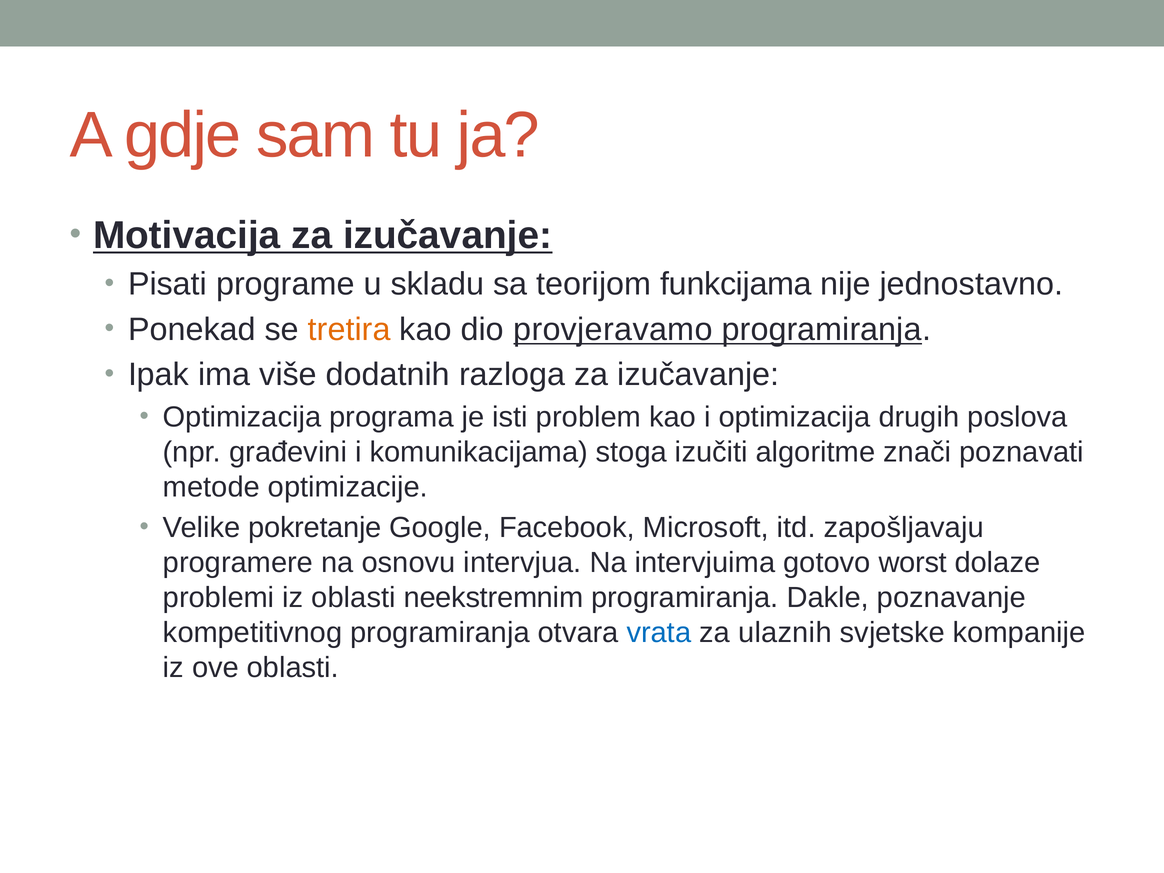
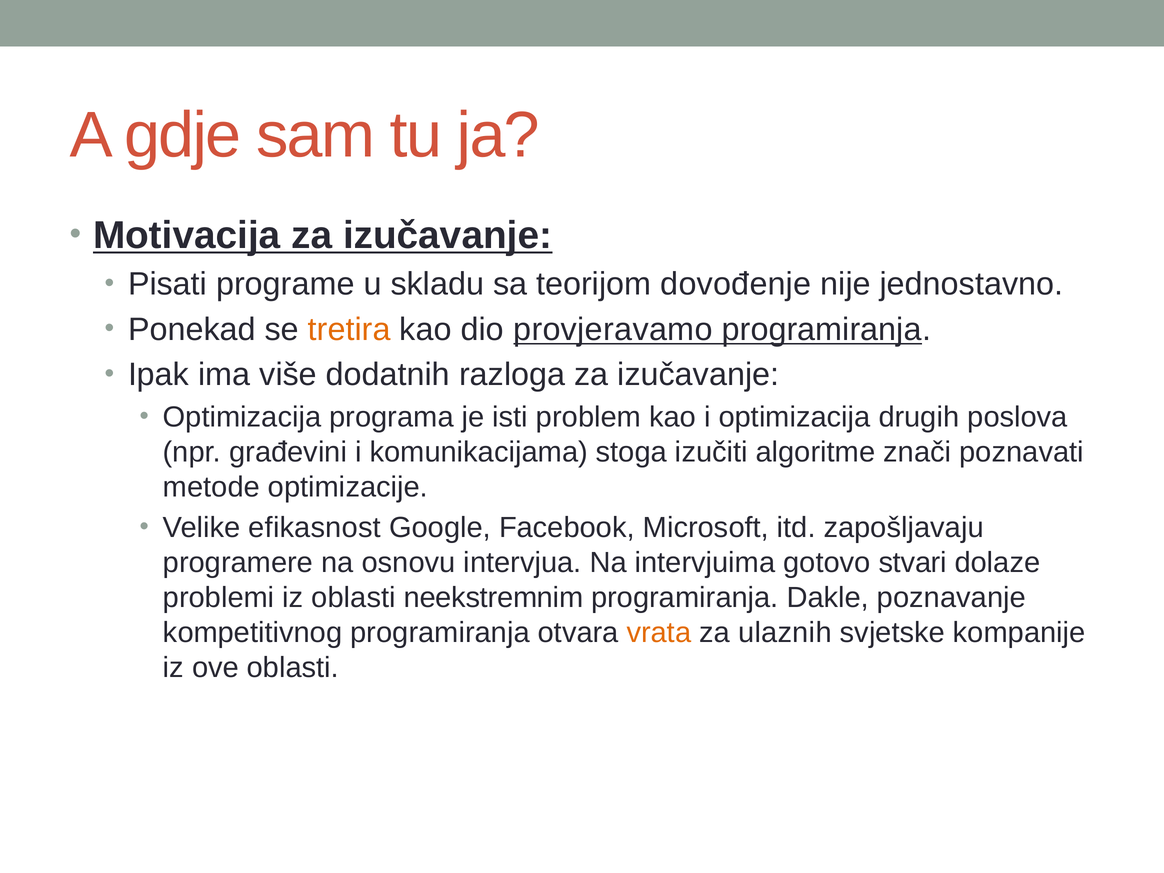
funkcijama: funkcijama -> dovođenje
pokretanje: pokretanje -> efikasnost
worst: worst -> stvari
vrata colour: blue -> orange
